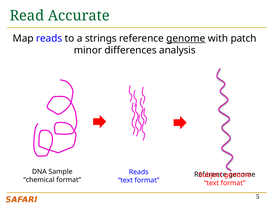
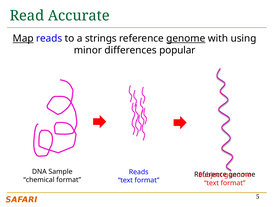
Map underline: none -> present
patch: patch -> using
analysis: analysis -> popular
